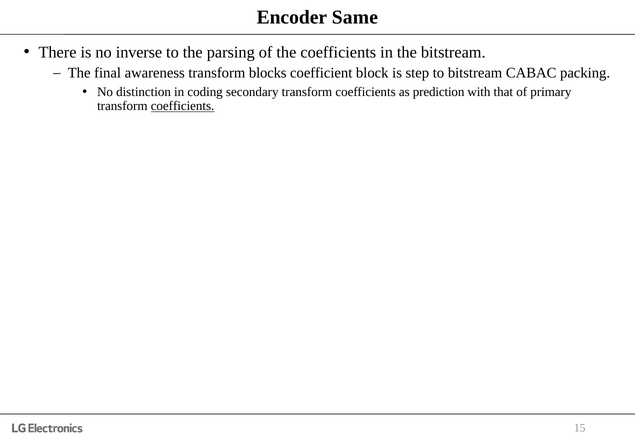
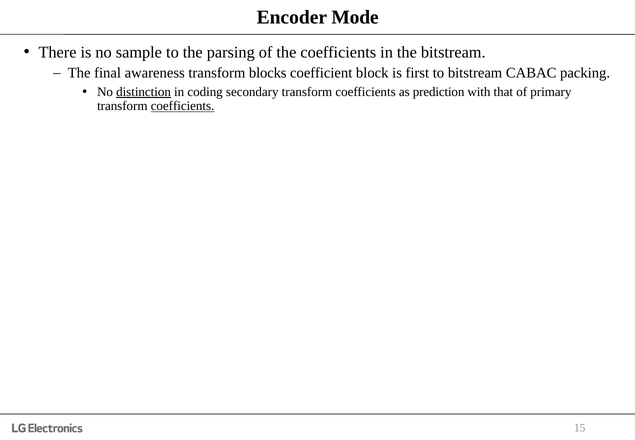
Same: Same -> Mode
inverse: inverse -> sample
step: step -> first
distinction underline: none -> present
